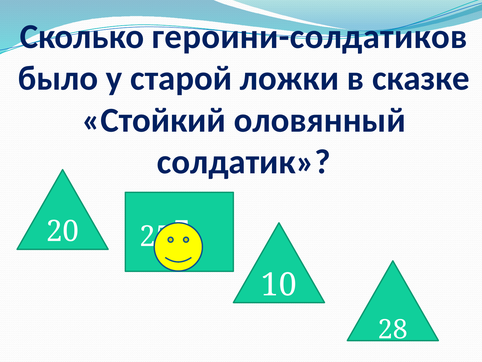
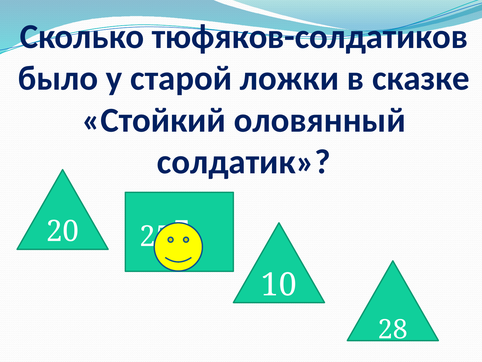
героини-солдатиков: героини-солдатиков -> тюфяков-солдатиков
